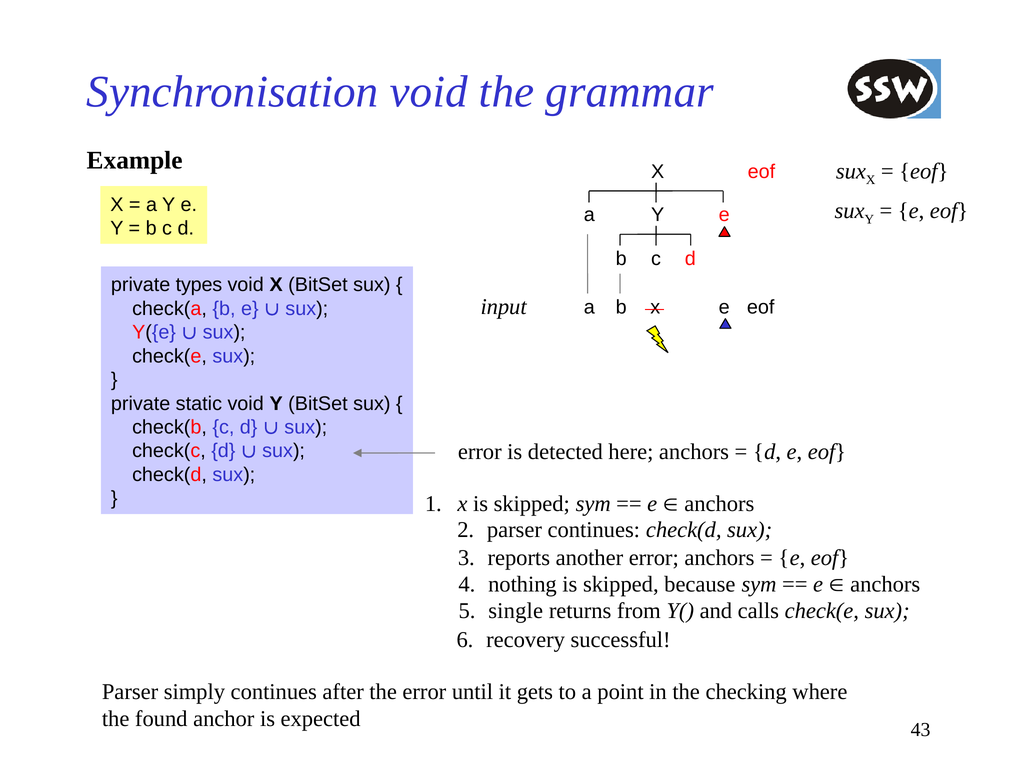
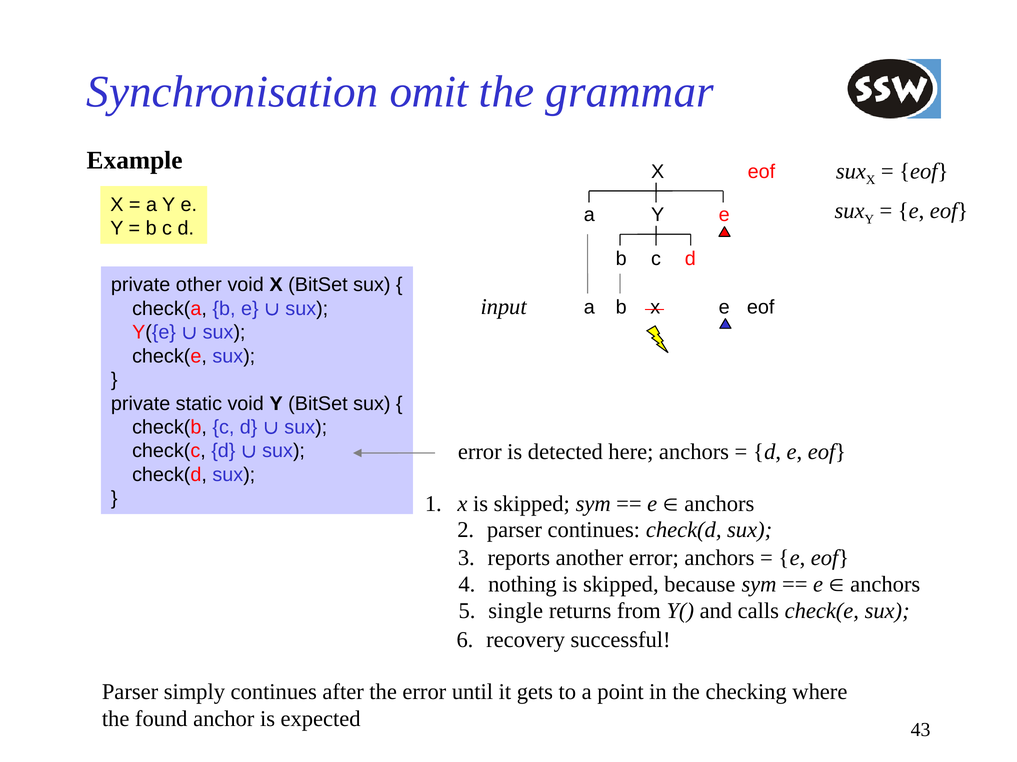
Synchronisation void: void -> omit
types: types -> other
